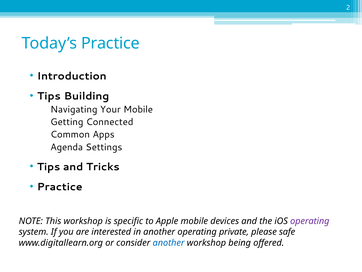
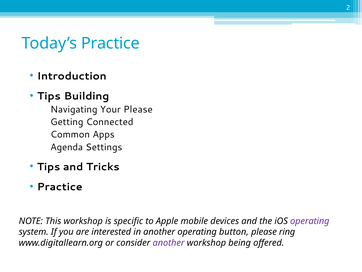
Your Mobile: Mobile -> Please
private: private -> button
safe: safe -> ring
another at (169, 242) colour: blue -> purple
